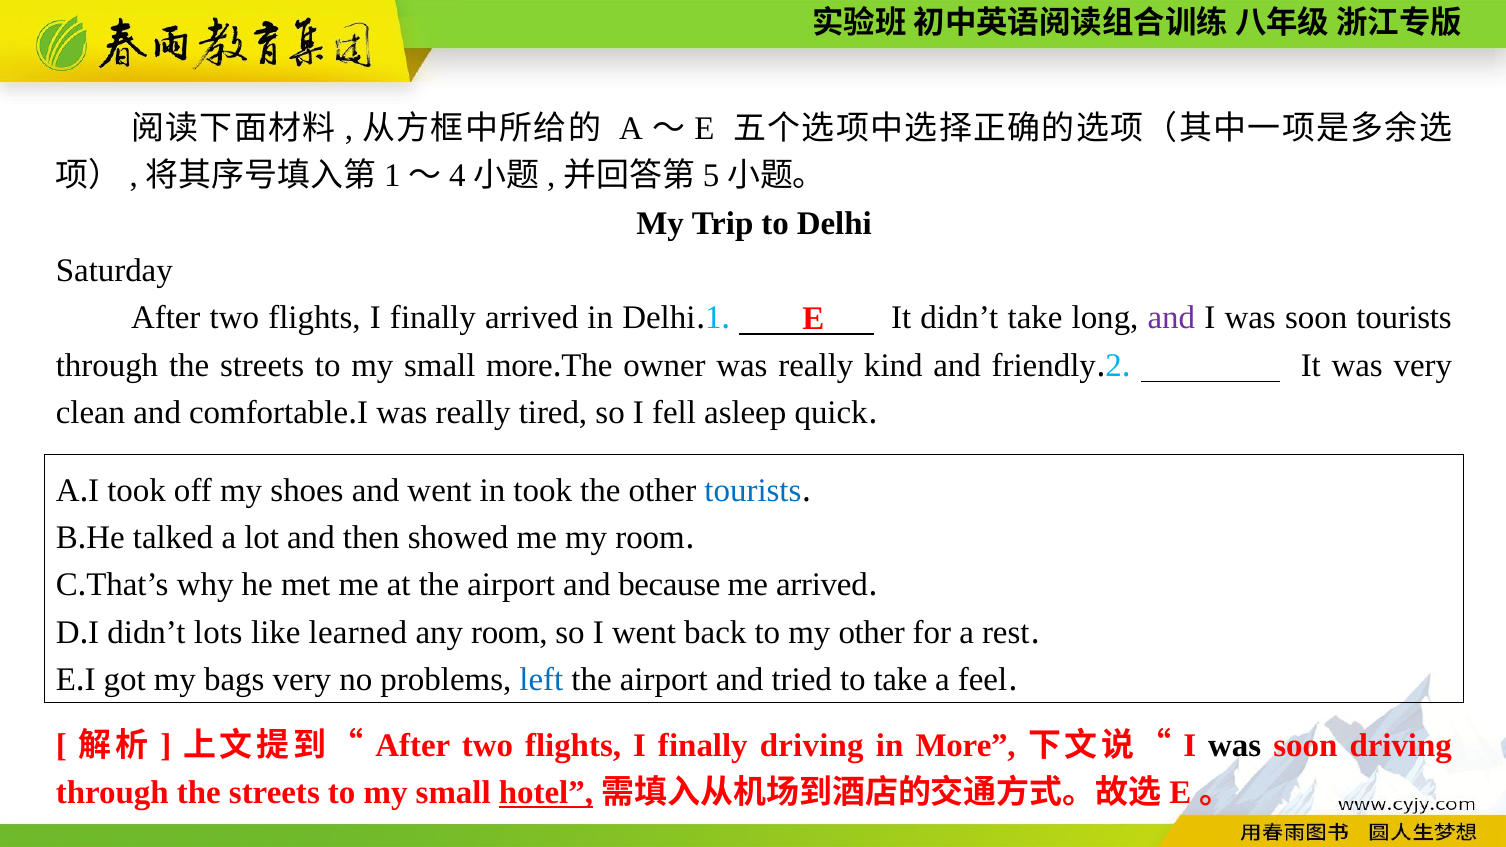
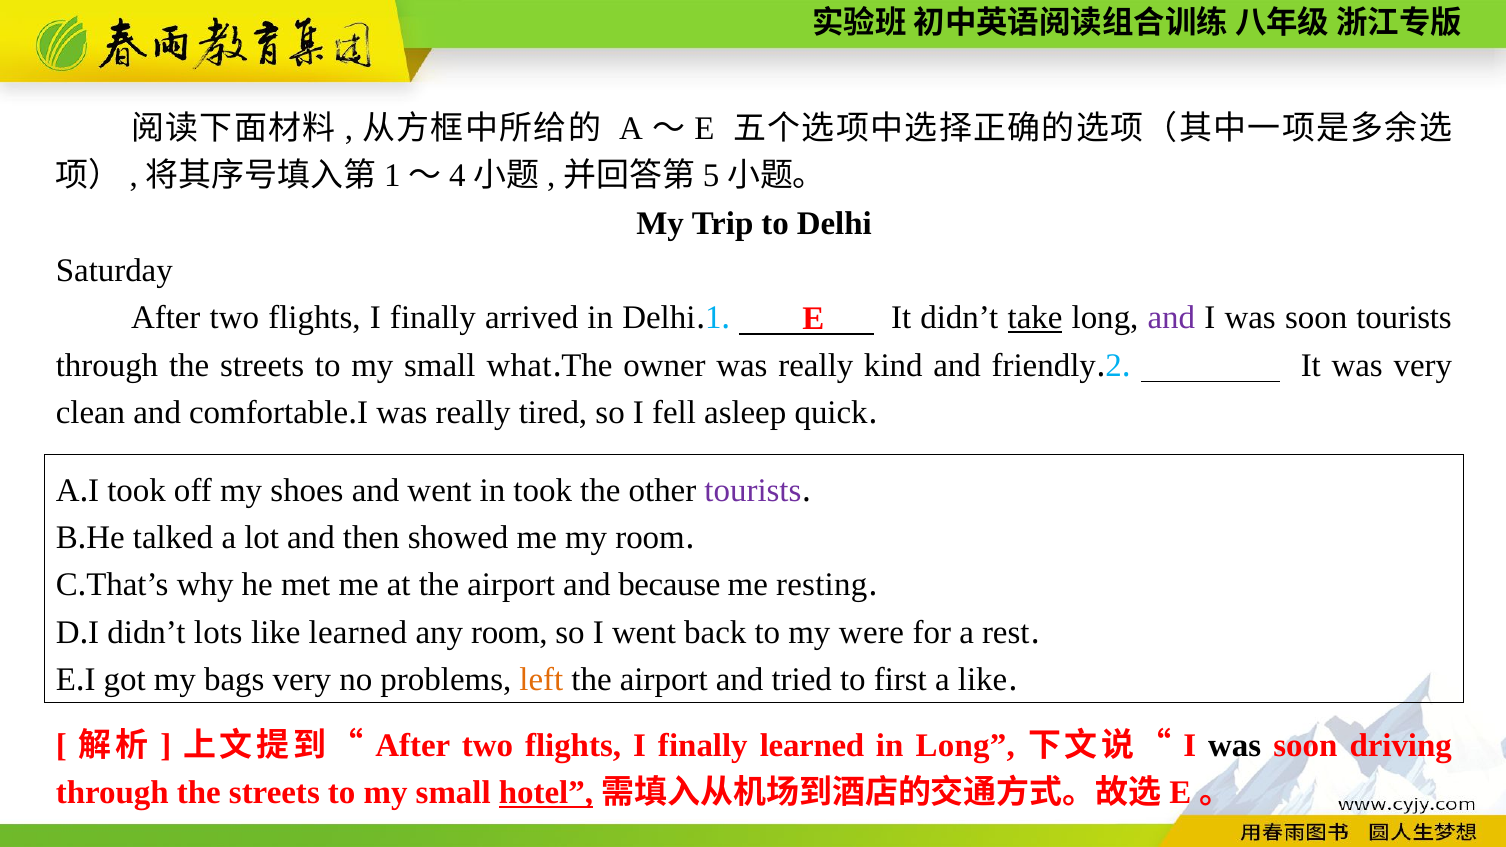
take at (1035, 318) underline: none -> present
small more: more -> what
tourists at (753, 490) colour: blue -> purple
me arrived: arrived -> resting
my other: other -> were
left colour: blue -> orange
to take: take -> first
a feel: feel -> like
finally driving: driving -> learned
in More: More -> Long
